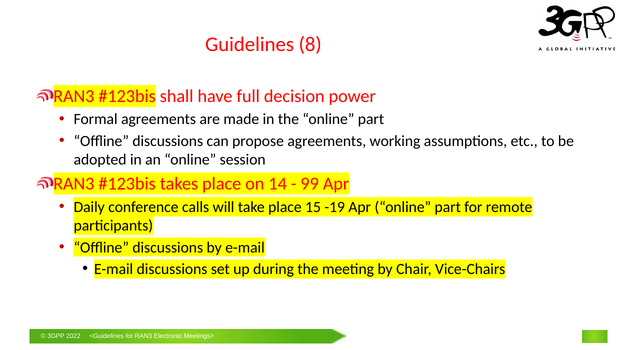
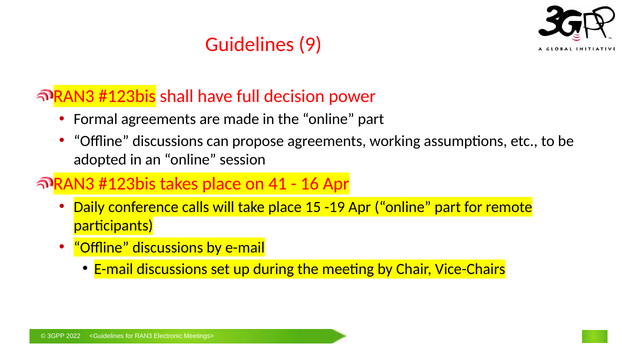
8: 8 -> 9
14: 14 -> 41
99: 99 -> 16
